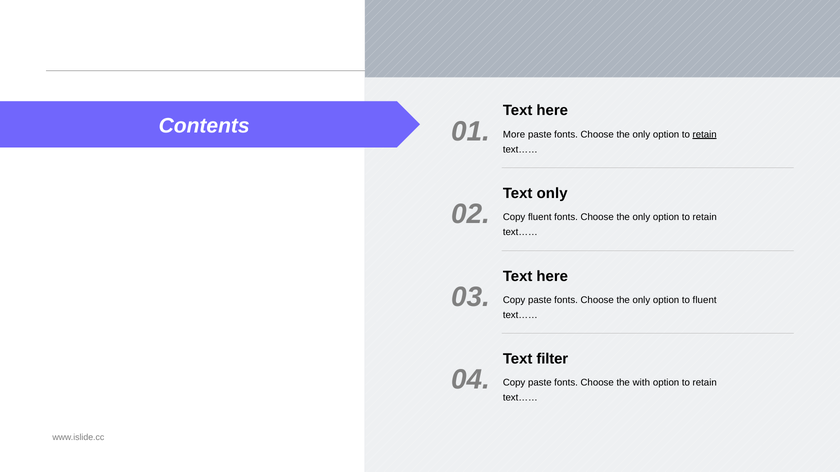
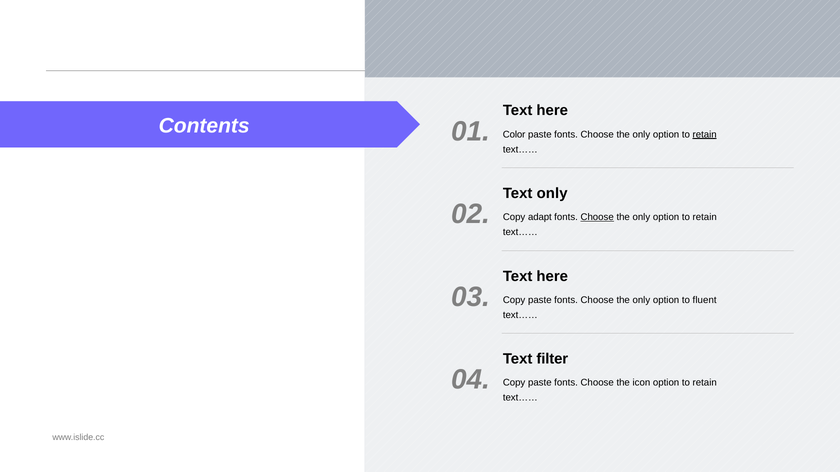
More: More -> Color
Copy fluent: fluent -> adapt
Choose at (597, 217) underline: none -> present
with: with -> icon
